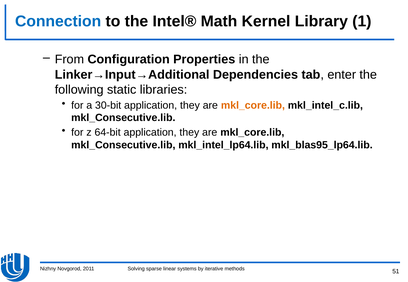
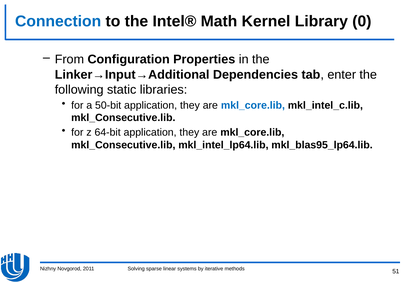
1: 1 -> 0
30-bit: 30-bit -> 50-bit
mkl_core.lib at (253, 105) colour: orange -> blue
